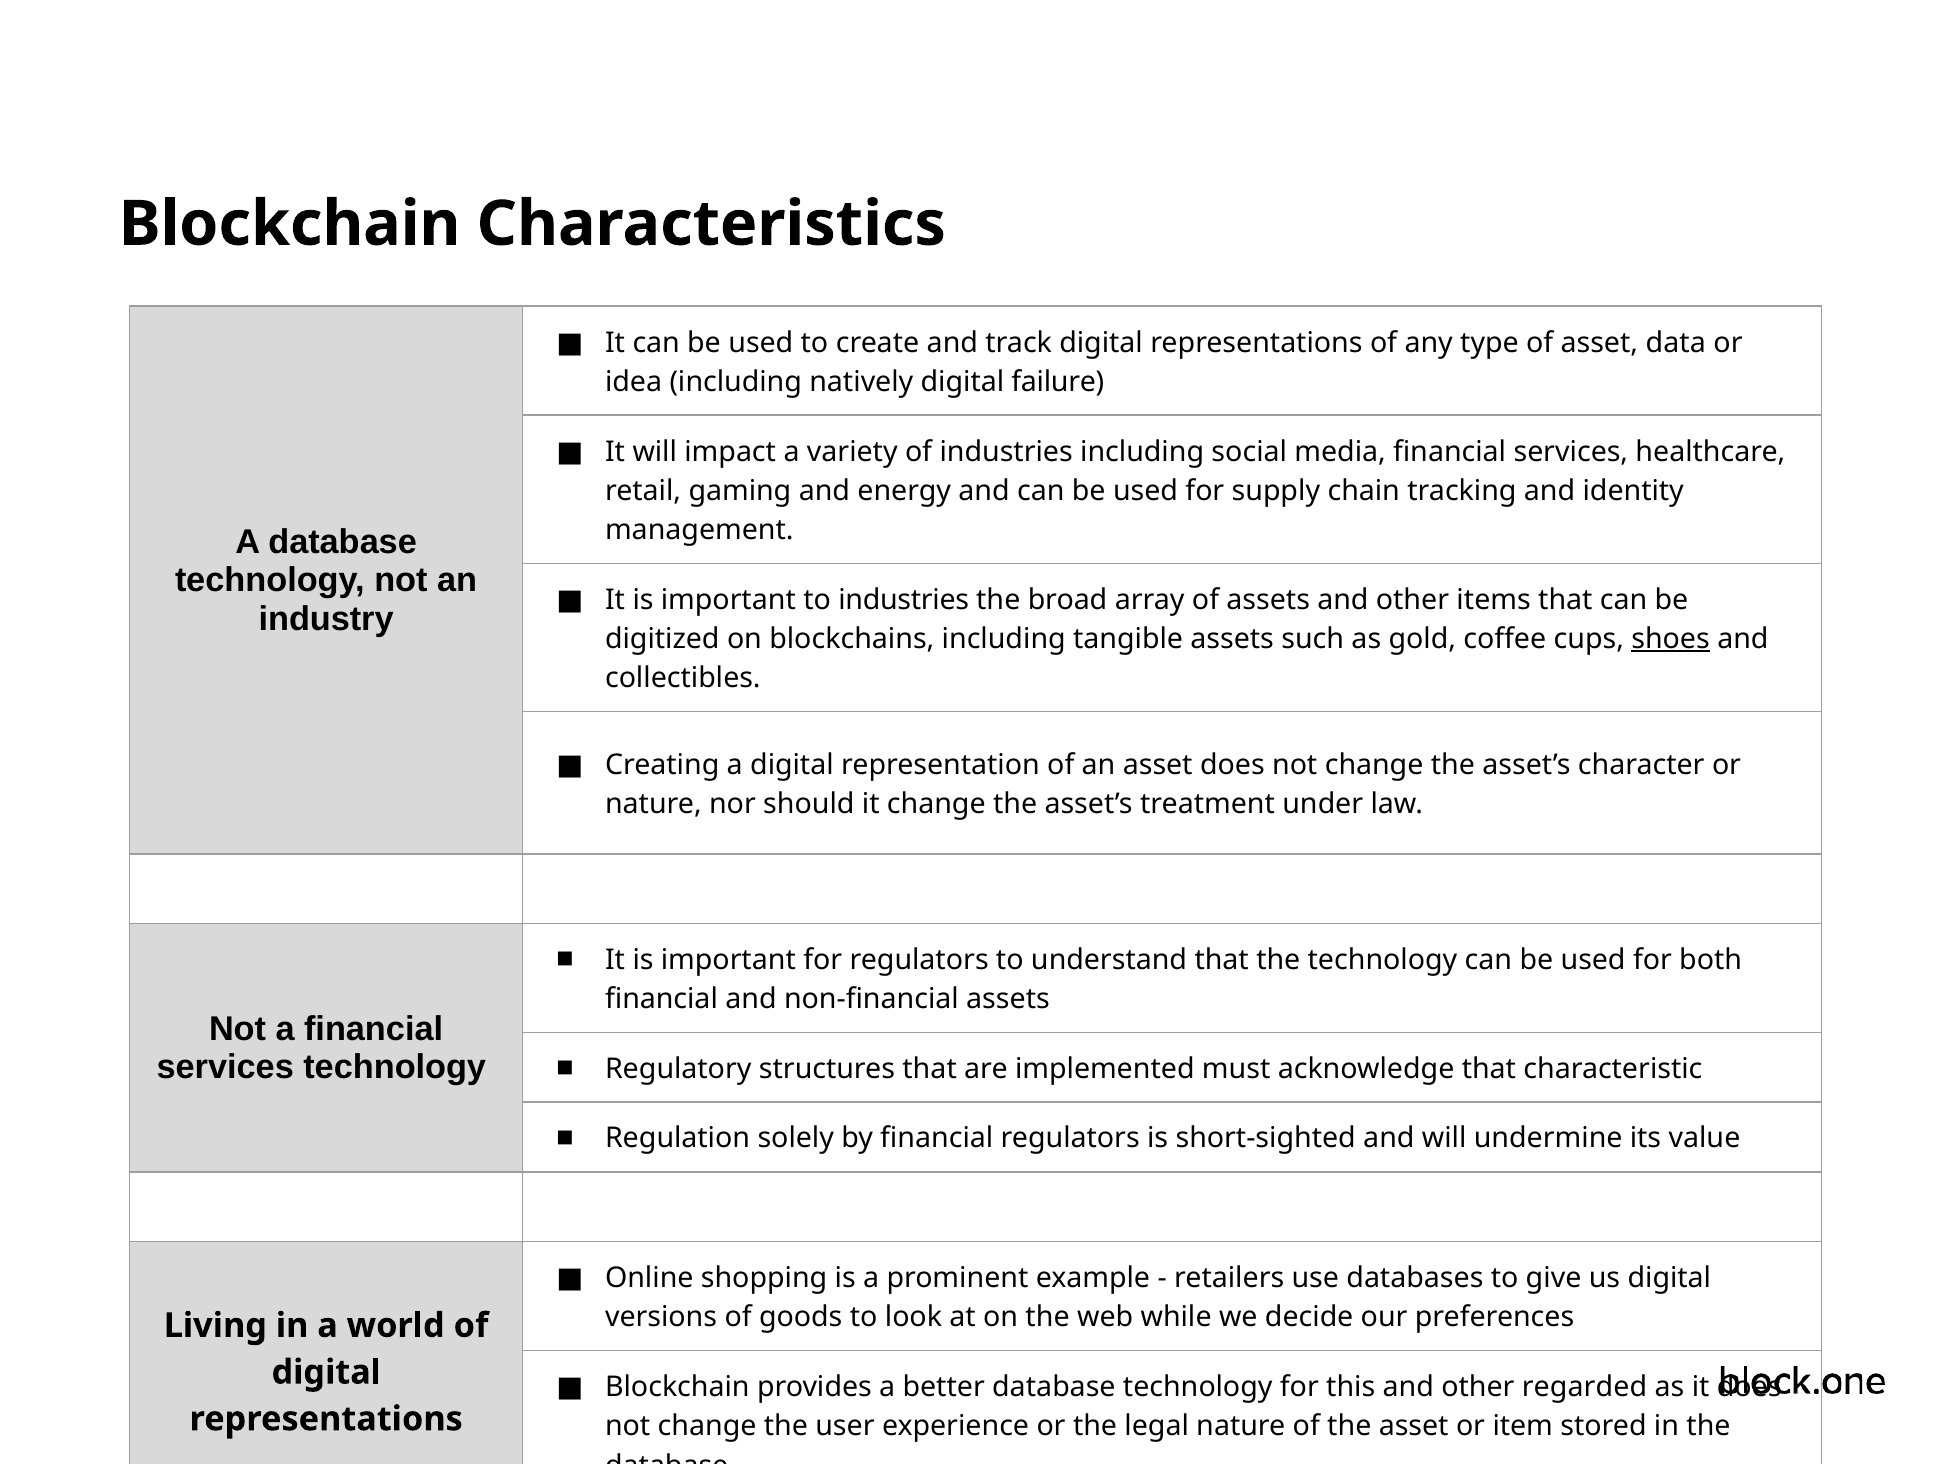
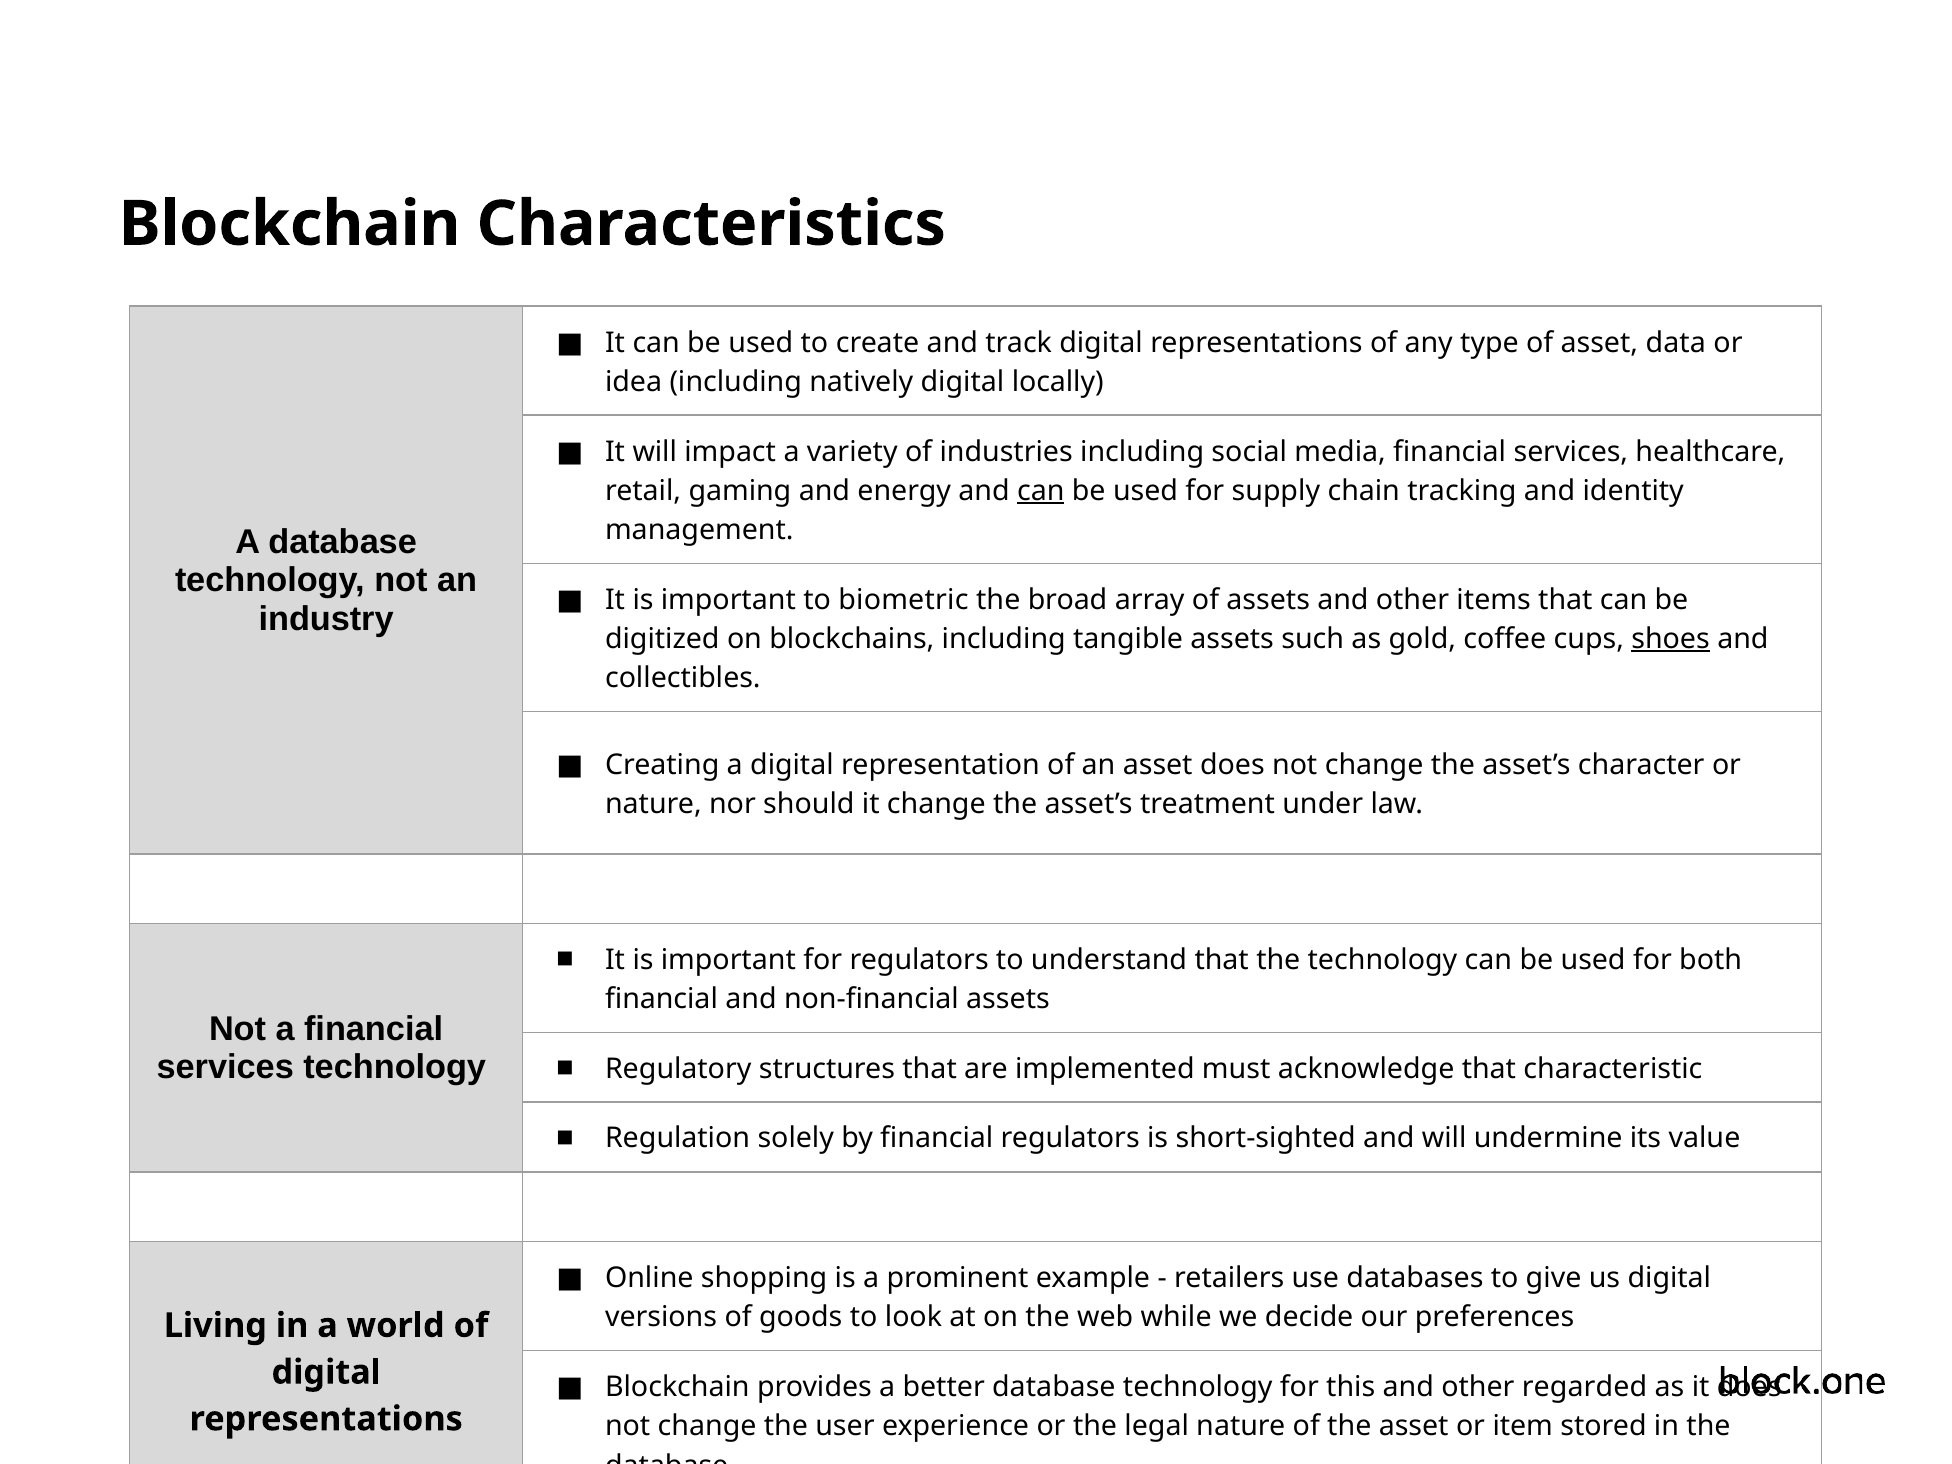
failure: failure -> locally
can at (1041, 491) underline: none -> present
to industries: industries -> biometric
